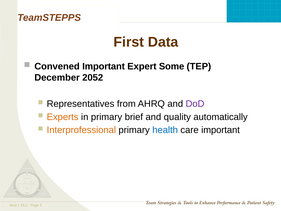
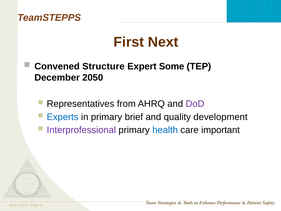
Data: Data -> Next
Convened Important: Important -> Structure
2052: 2052 -> 2050
Experts colour: orange -> blue
automatically: automatically -> development
Interprofessional colour: orange -> purple
